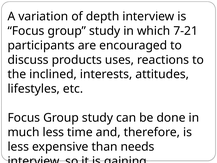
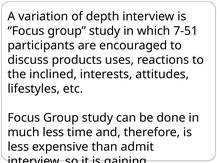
7-21: 7-21 -> 7-51
needs: needs -> admit
